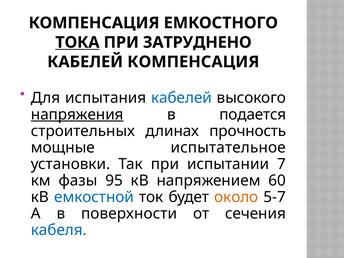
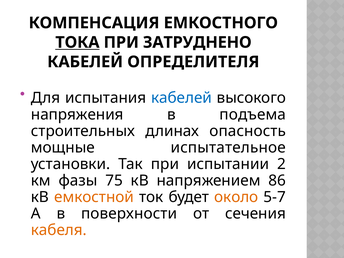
КАБЕЛЕЙ КОМПЕНСАЦИЯ: КОМПЕНСАЦИЯ -> ОПРЕДЕЛИТЕЛЯ
напряжения underline: present -> none
подается: подается -> подъема
прочность: прочность -> опасность
7: 7 -> 2
95: 95 -> 75
60: 60 -> 86
емкостной colour: blue -> orange
кабеля colour: blue -> orange
